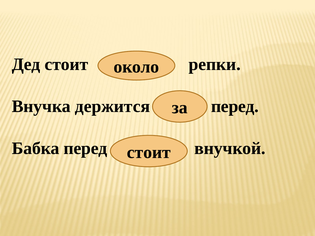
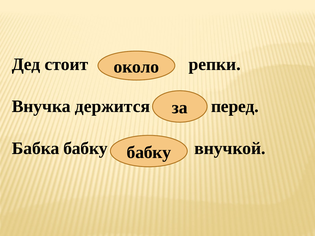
Бабка перед: перед -> бабку
стоит at (149, 152): стоит -> бабку
